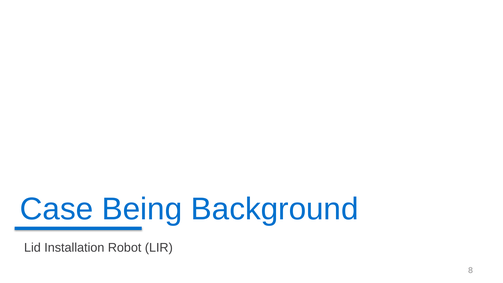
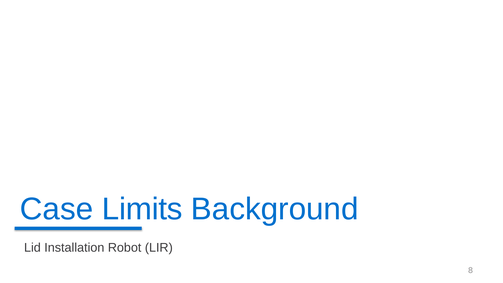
Being: Being -> Limits
